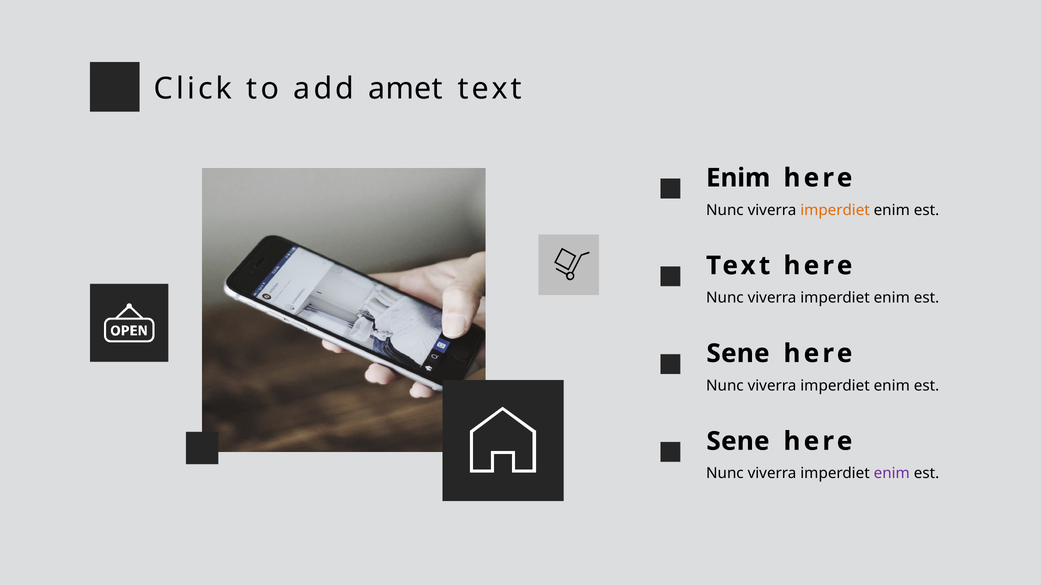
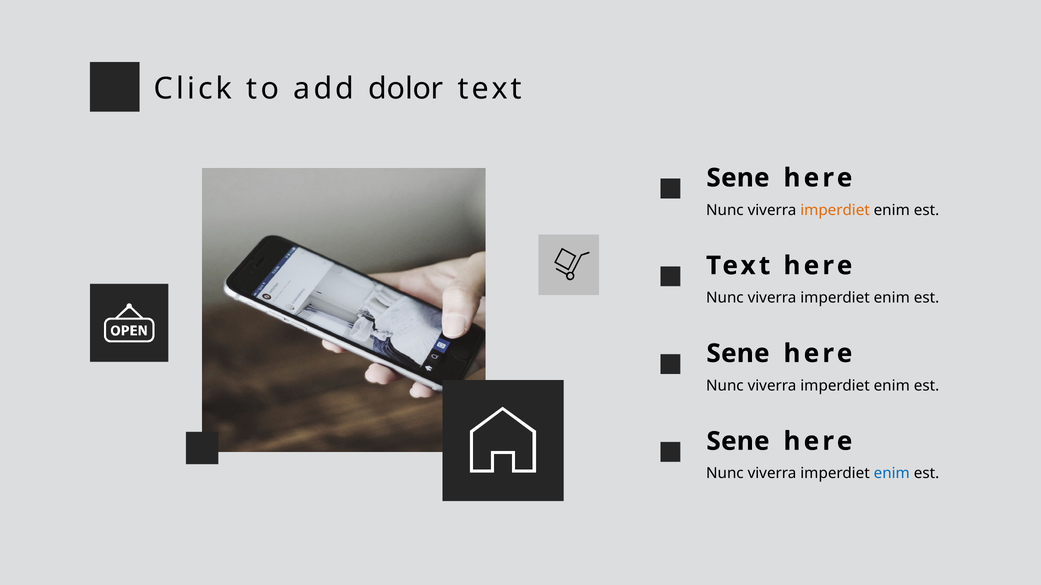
amet: amet -> dolor
Enim at (738, 178): Enim -> Sene
enim at (892, 474) colour: purple -> blue
